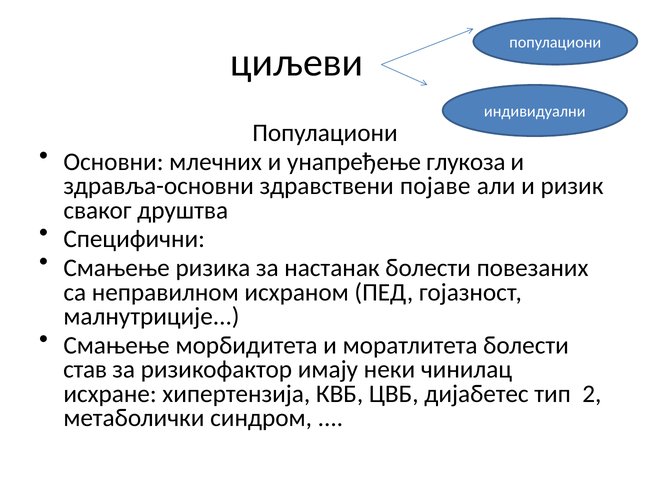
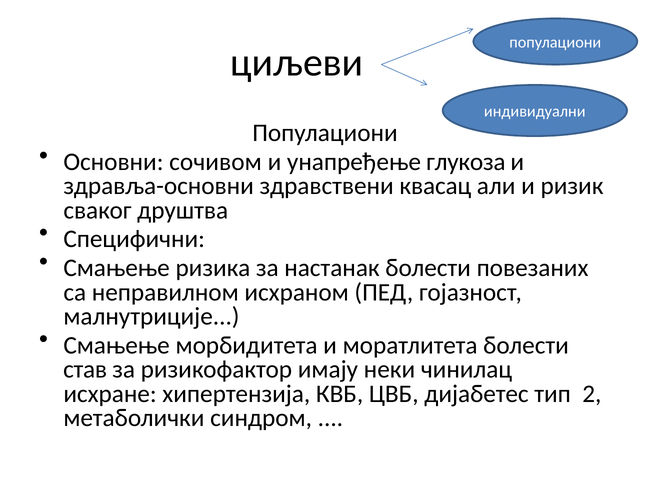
млечних: млечних -> сочивом
појаве: појаве -> квасац
